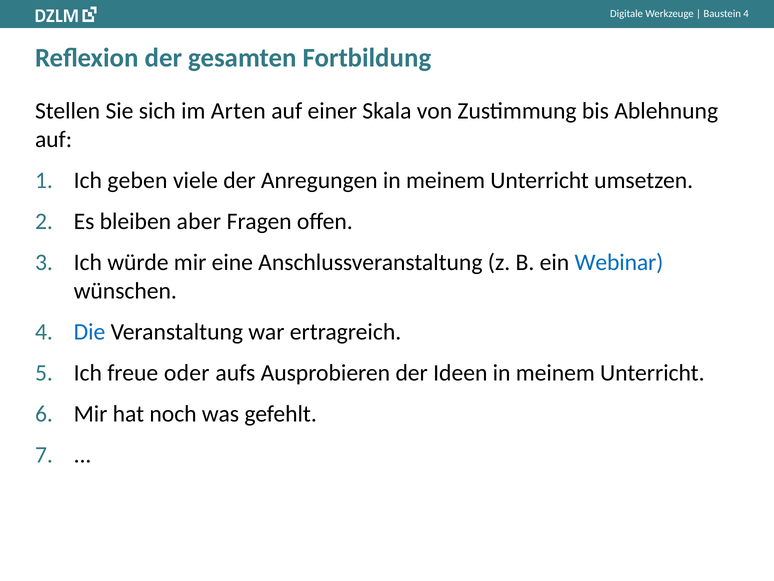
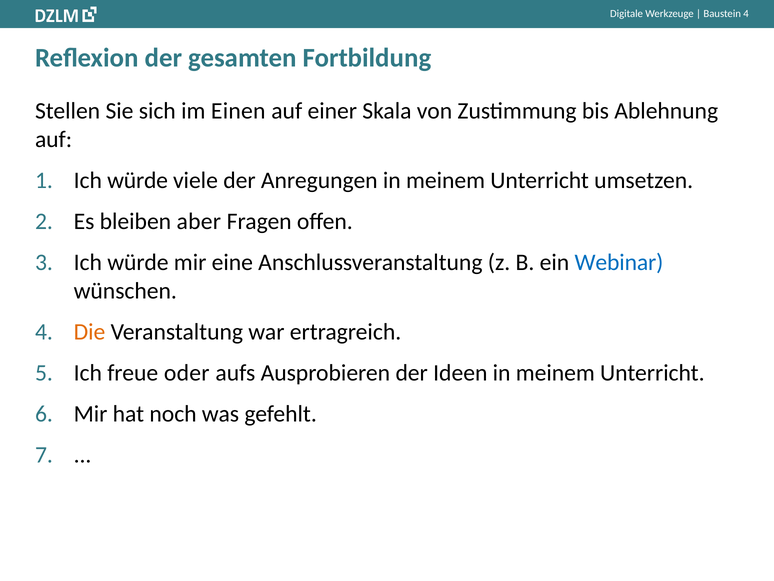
Arten: Arten -> Einen
geben at (137, 180): geben -> würde
Die colour: blue -> orange
